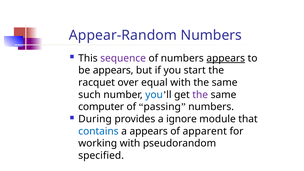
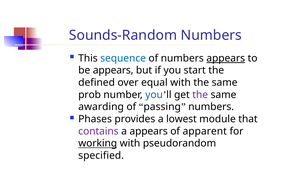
Appear-Random: Appear-Random -> Sounds-Random
sequence colour: purple -> blue
racquet: racquet -> defined
such: such -> prob
computer: computer -> awarding
During: During -> Phases
ignore: ignore -> lowest
contains colour: blue -> purple
working underline: none -> present
